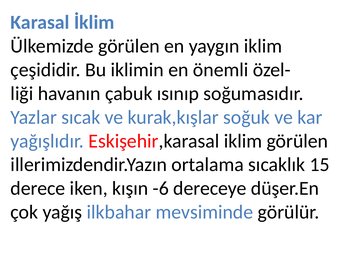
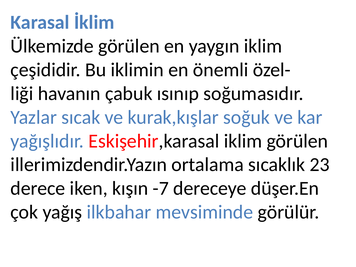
15: 15 -> 23
-6: -6 -> -7
